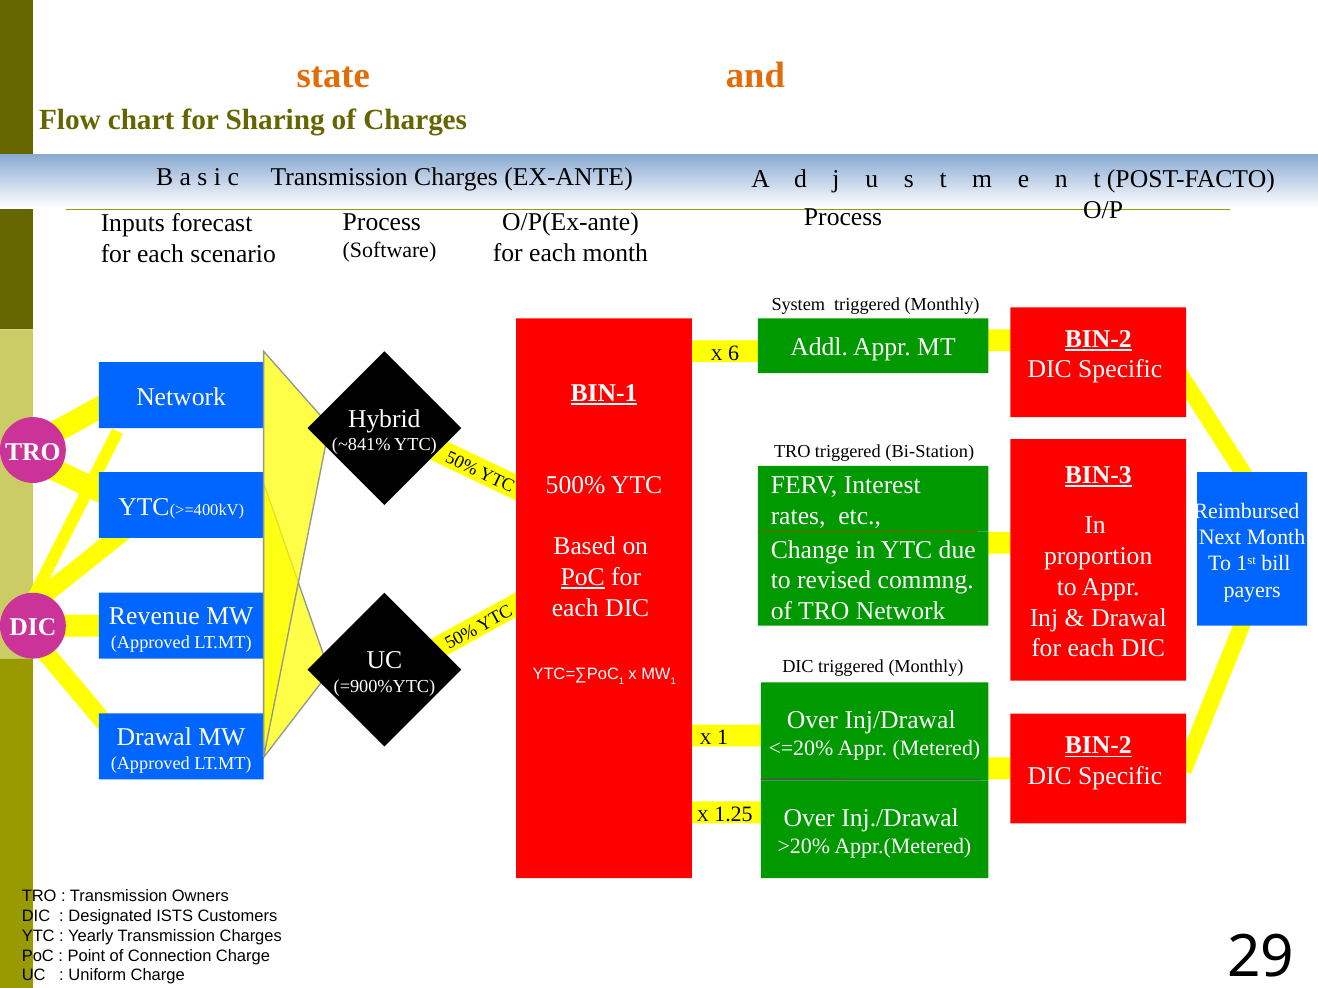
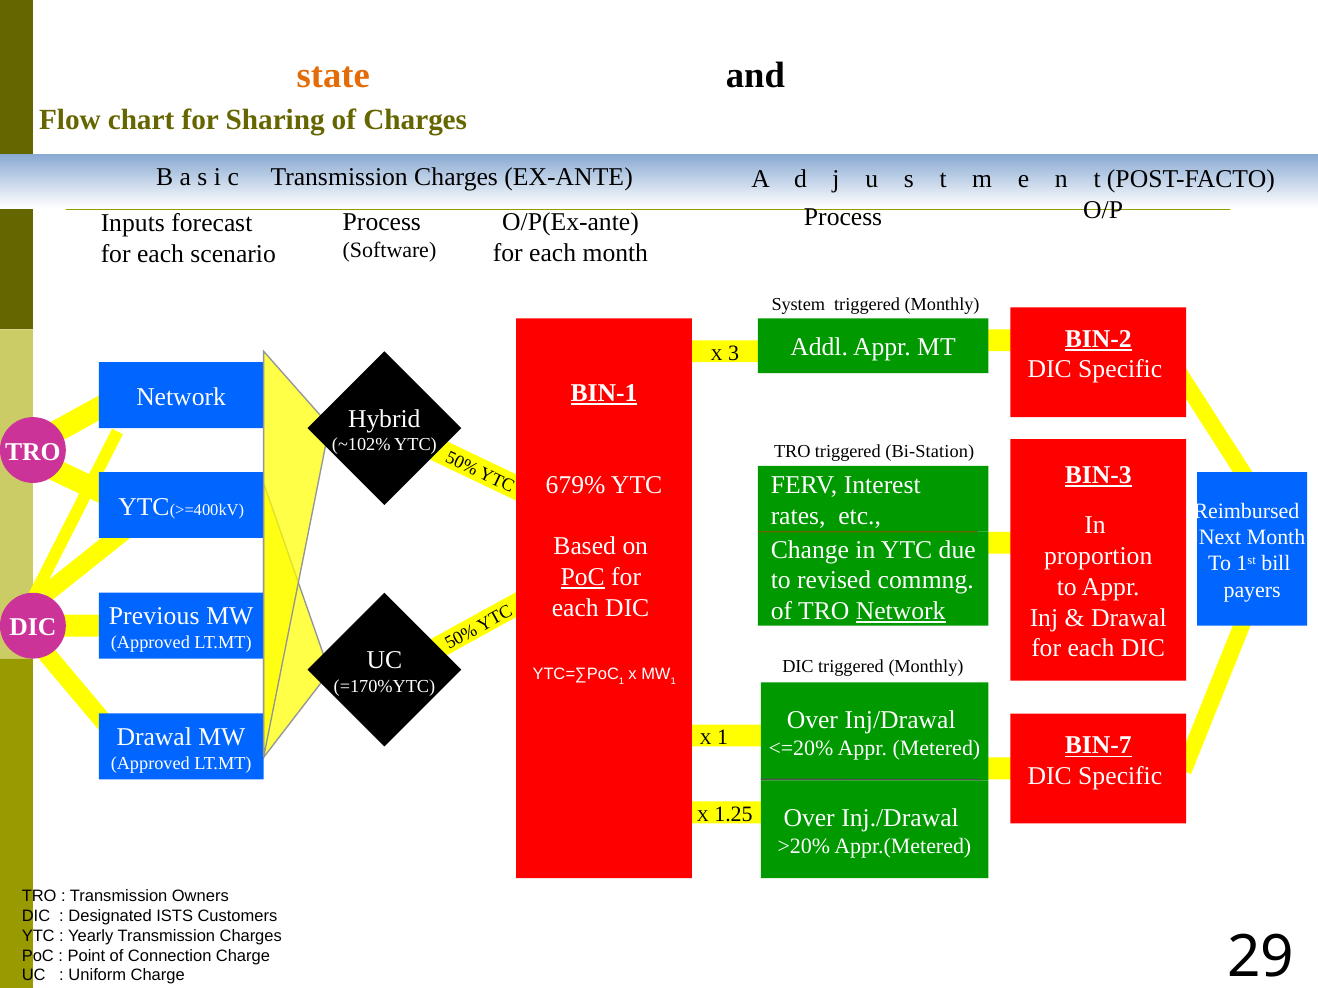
and colour: orange -> black
6: 6 -> 3
~841%: ~841% -> ~102%
500%: 500% -> 679%
Network at (901, 612) underline: none -> present
Revenue: Revenue -> Previous
=900%YTC: =900%YTC -> =170%YTC
BIN-2 at (1098, 745): BIN-2 -> BIN-7
